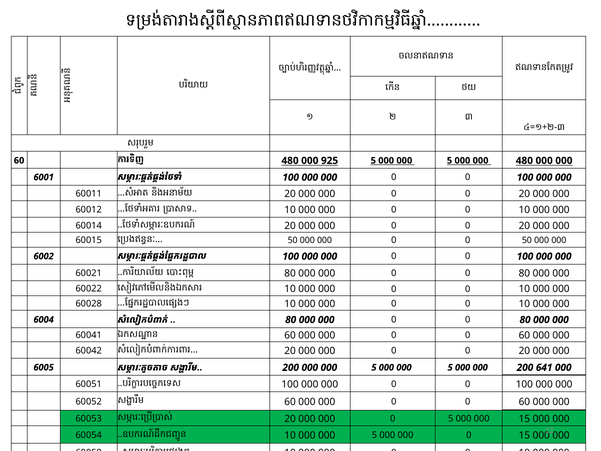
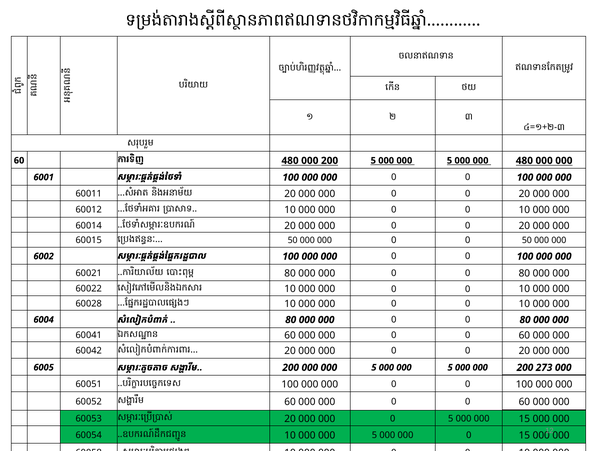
480 000 925: 925 -> 200
641: 641 -> 273
